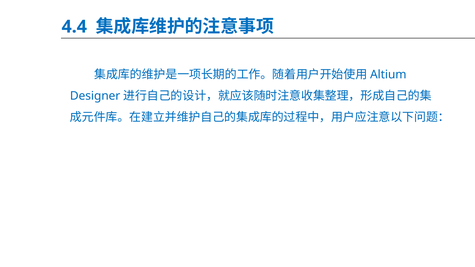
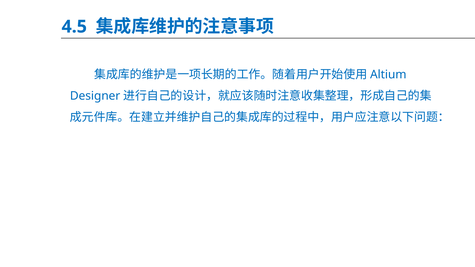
4.4: 4.4 -> 4.5
